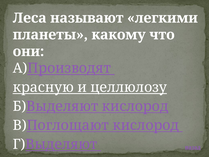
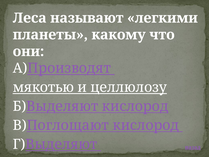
красную: красную -> мякотью
